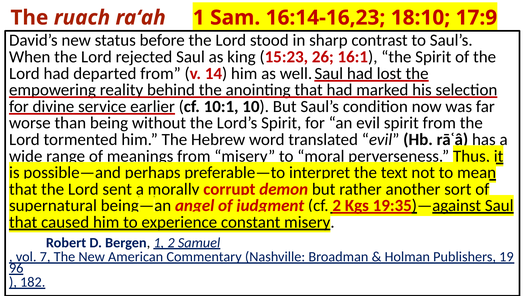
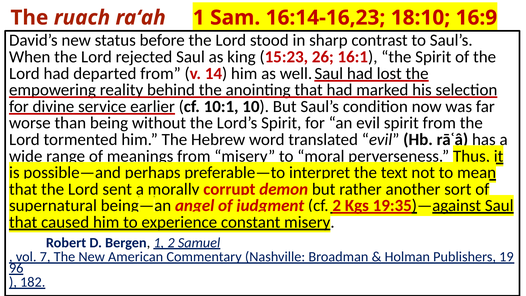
17:9: 17:9 -> 16:9
